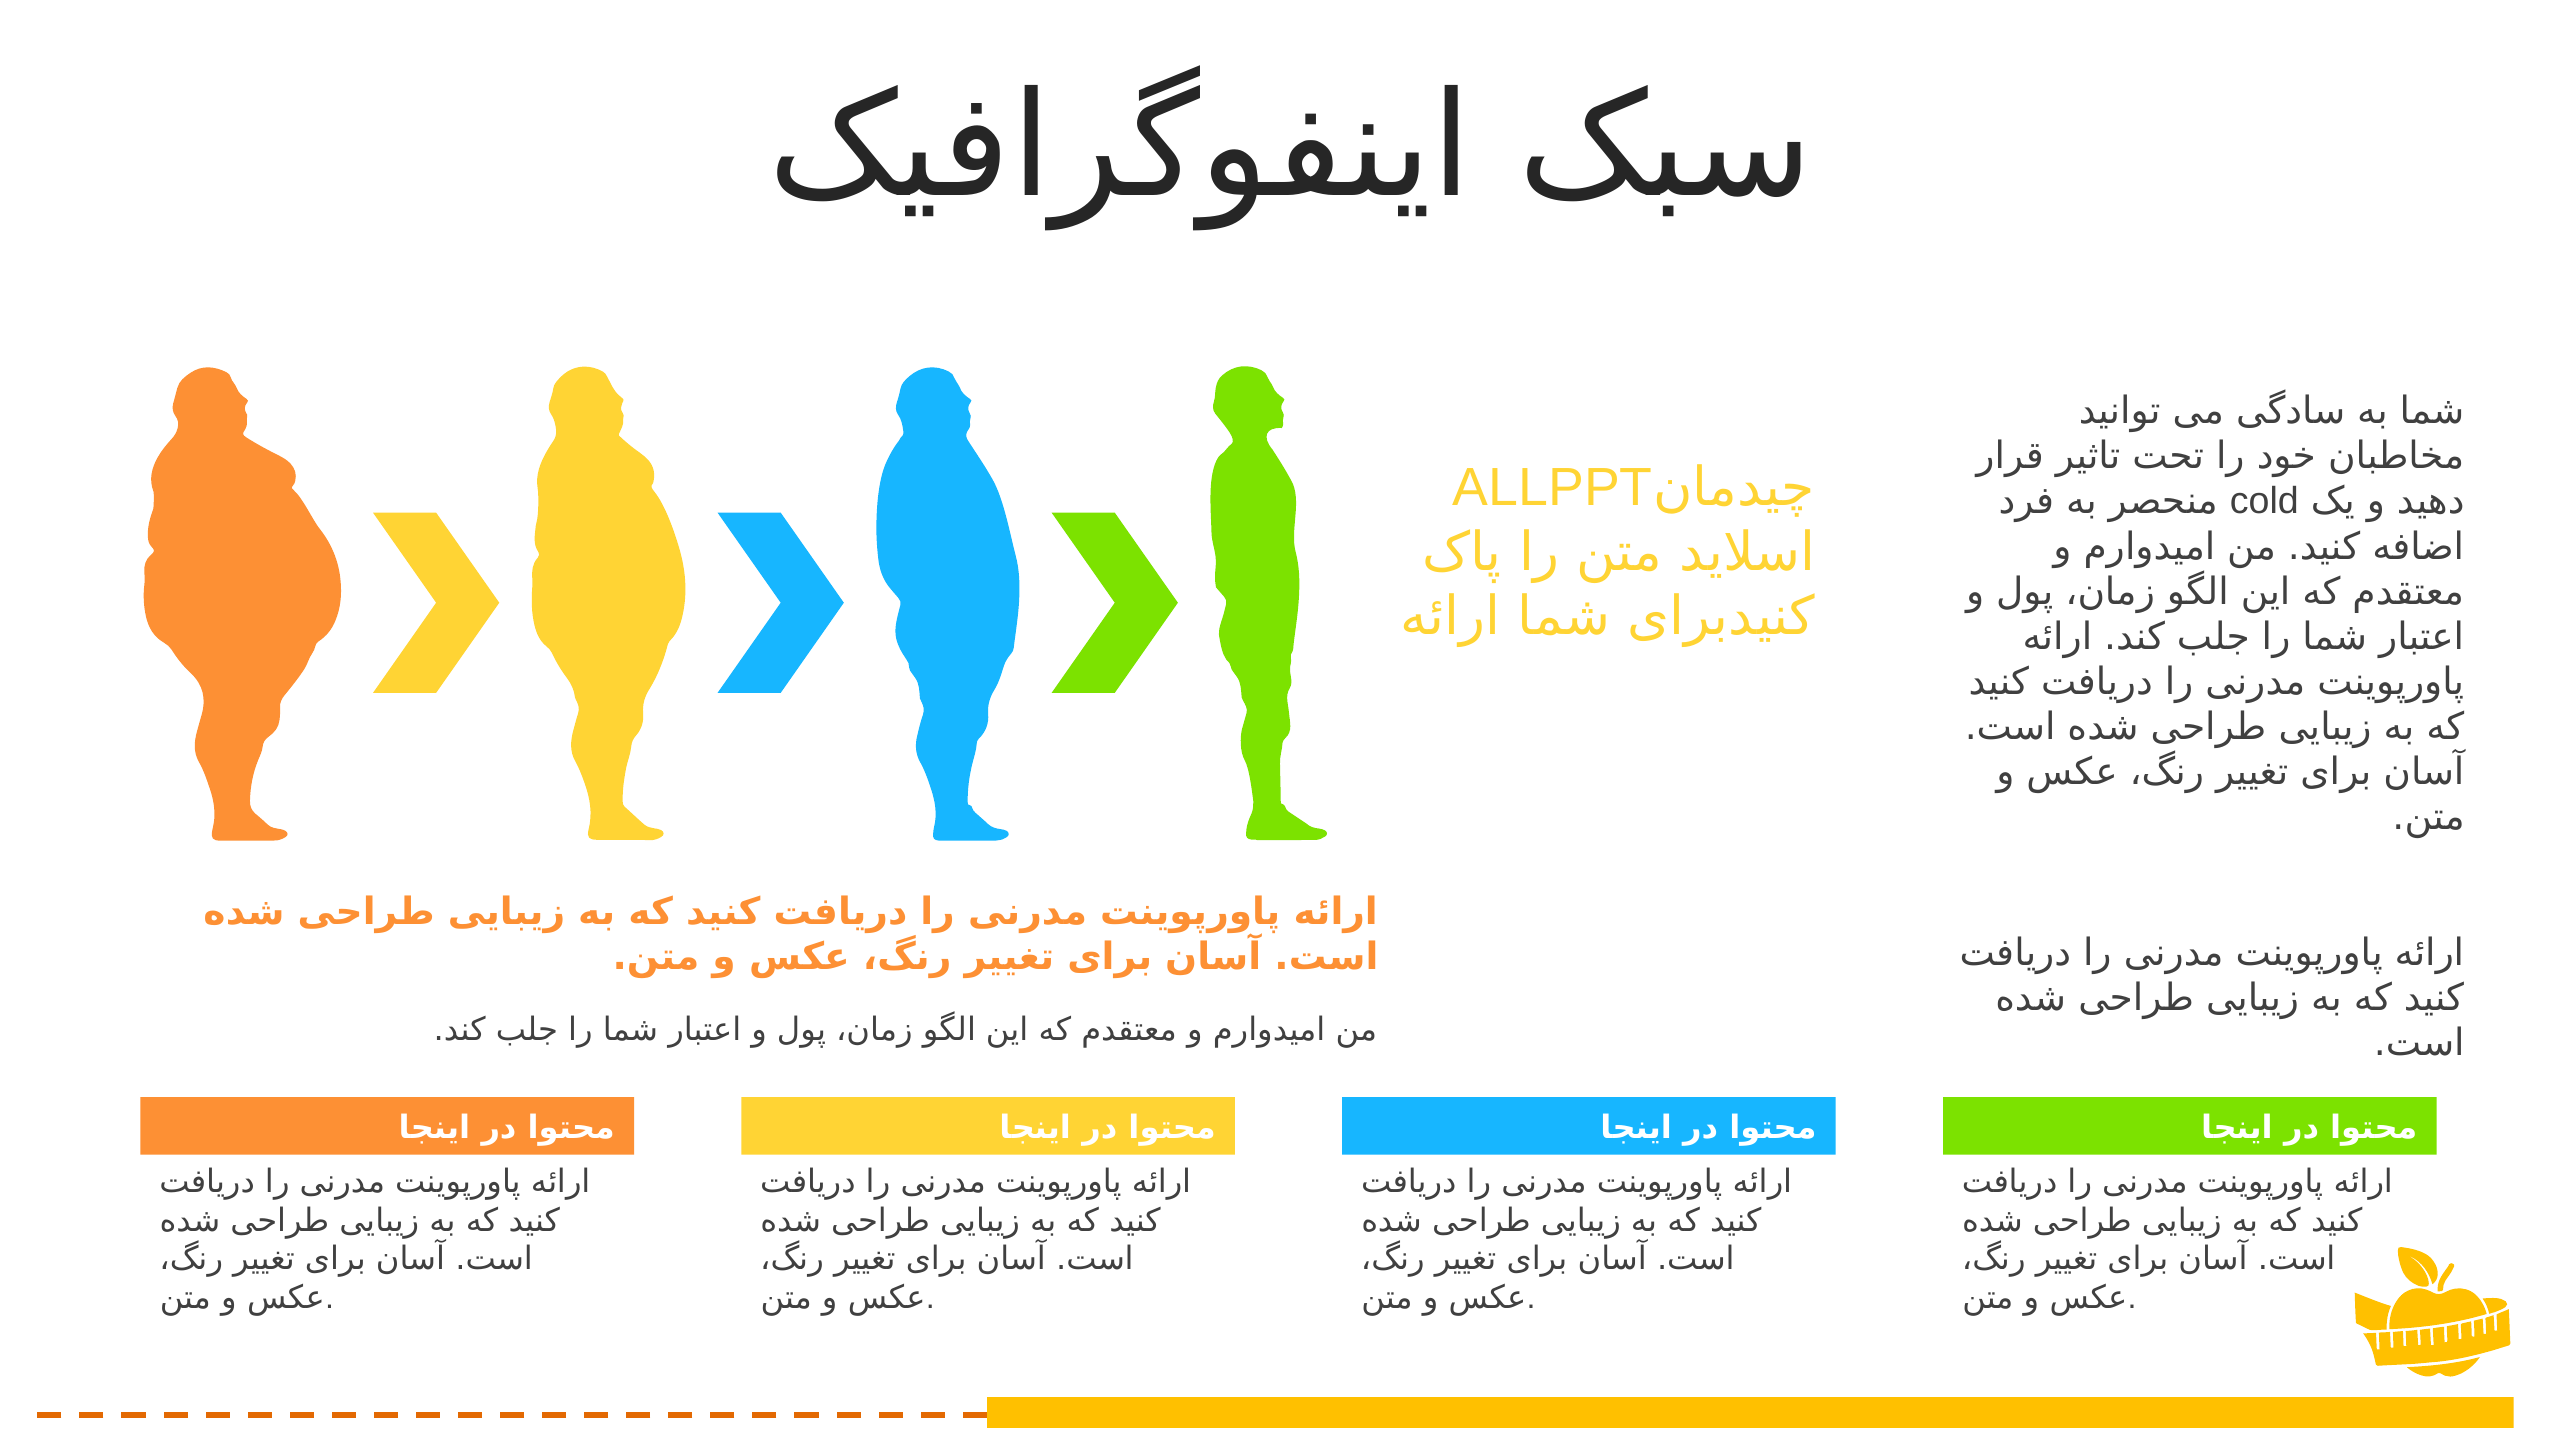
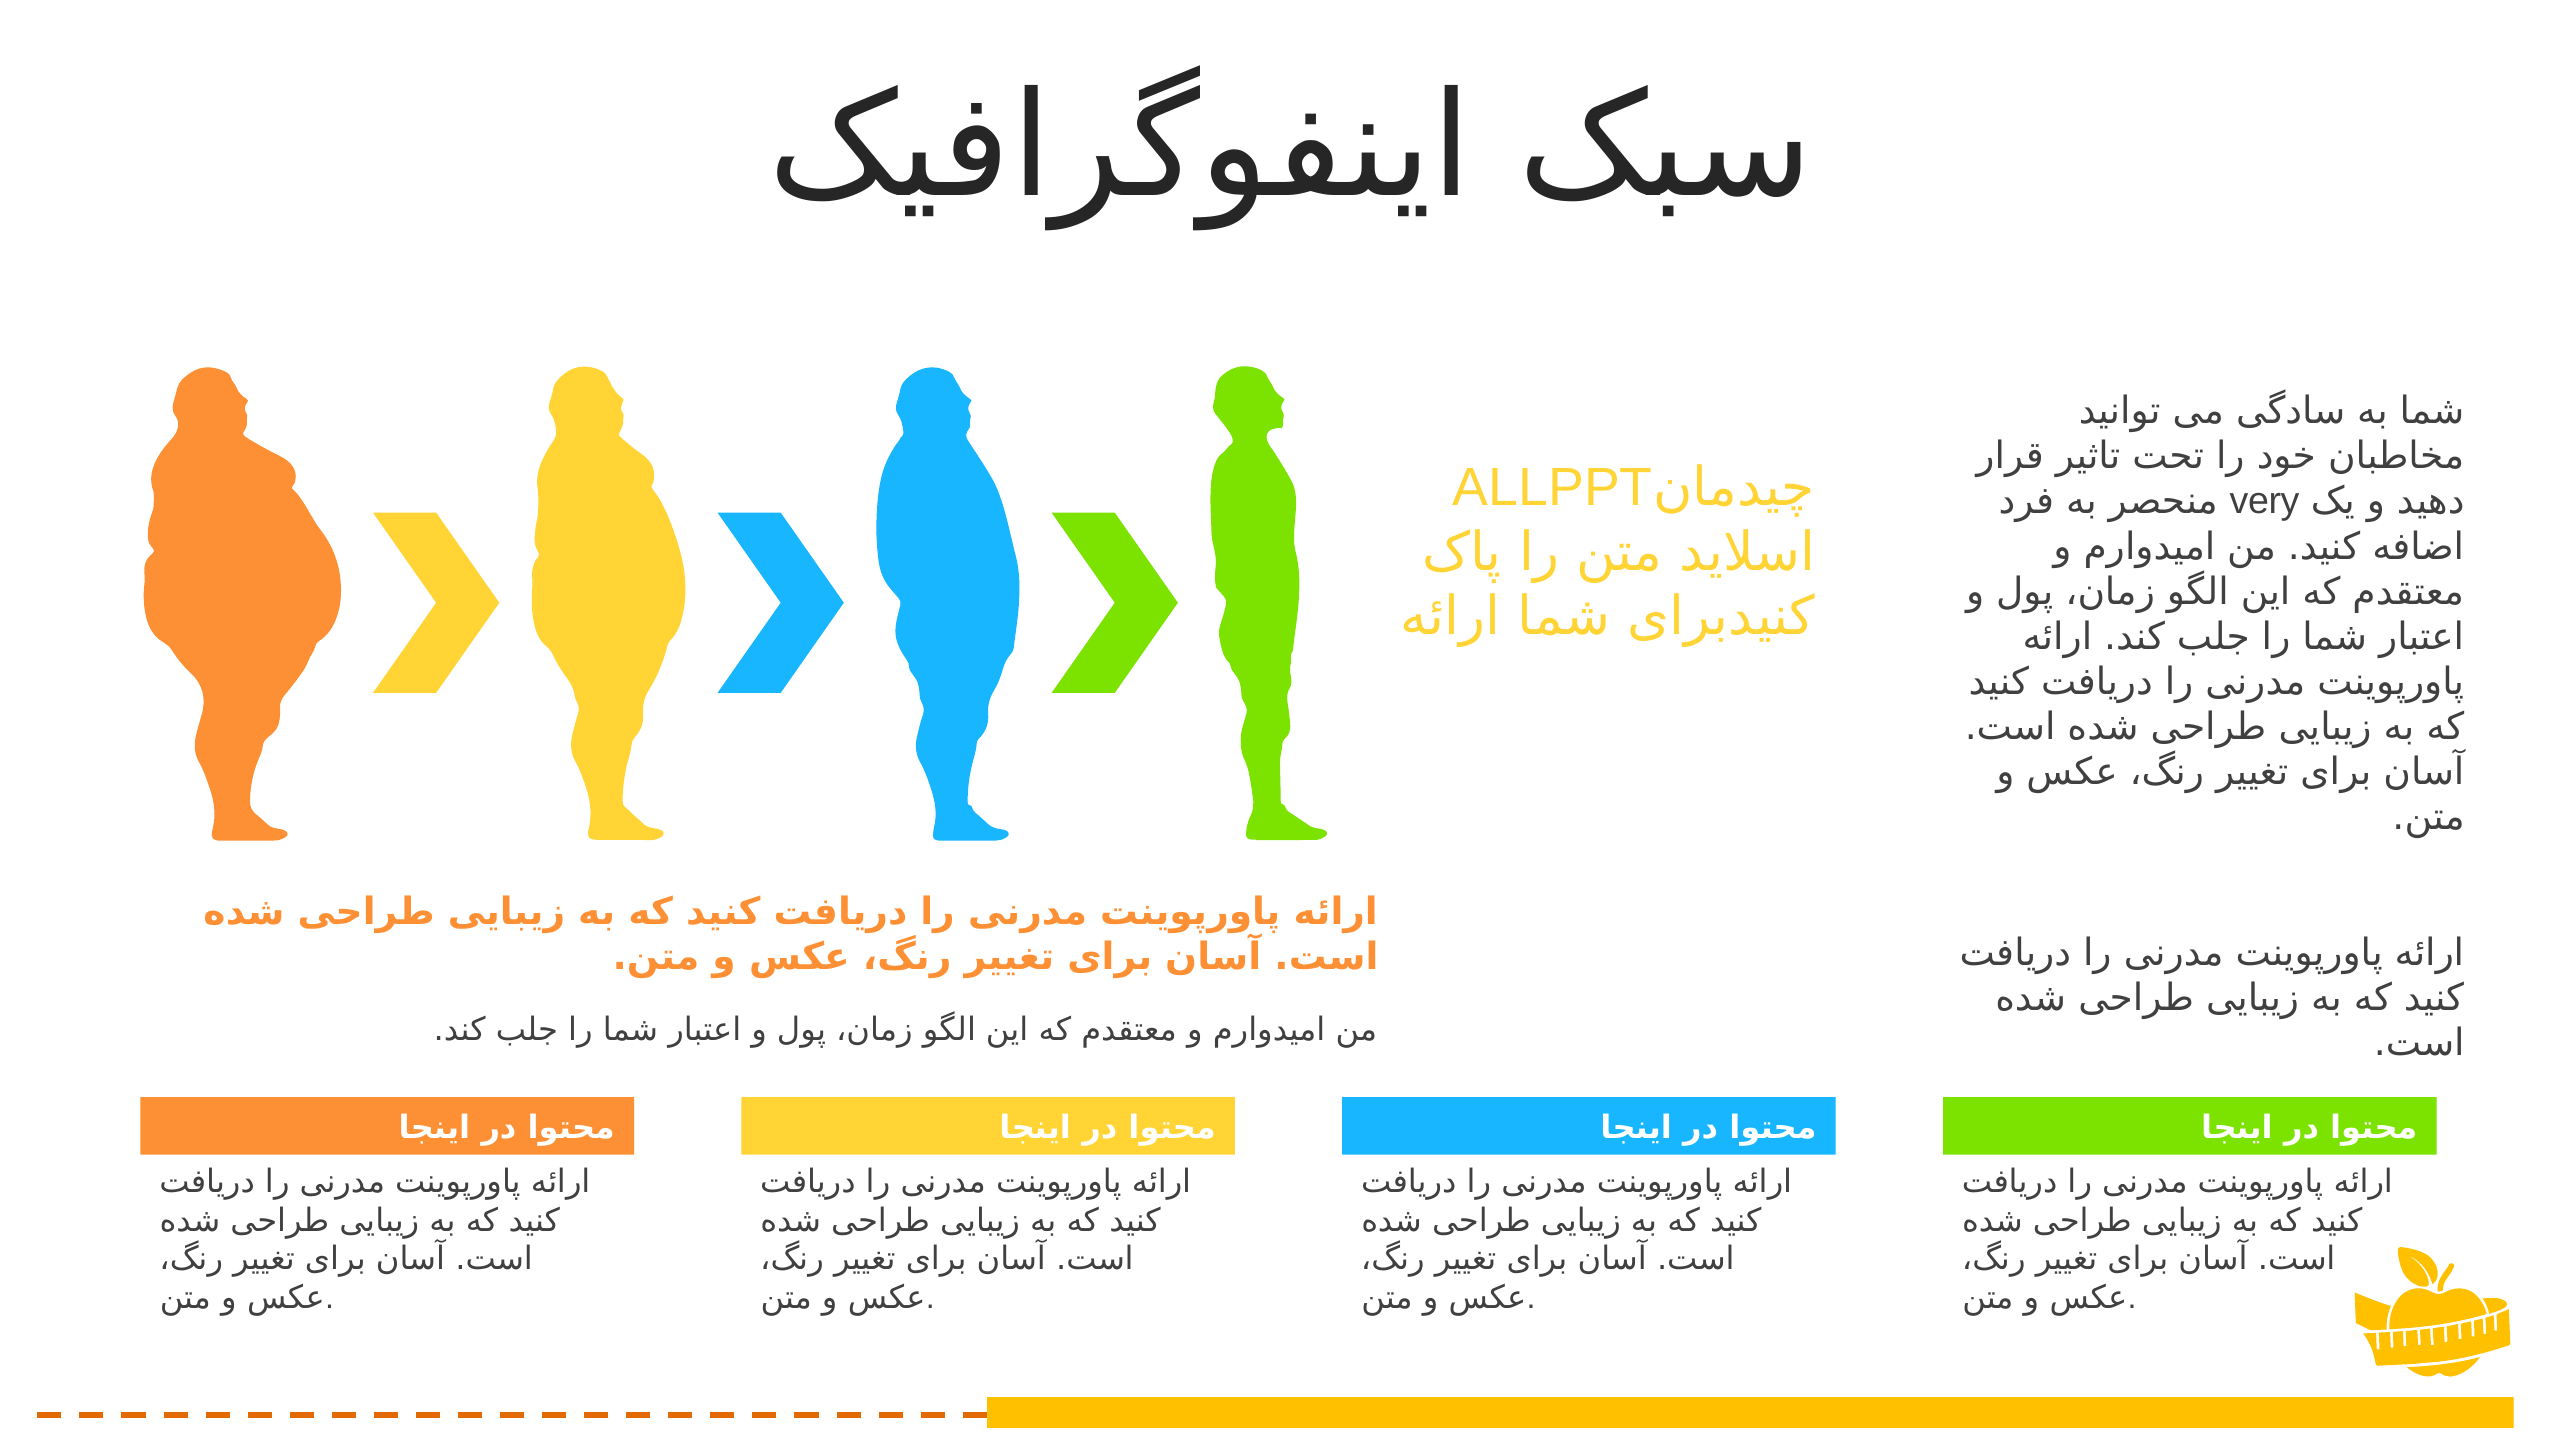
cold: cold -> very
